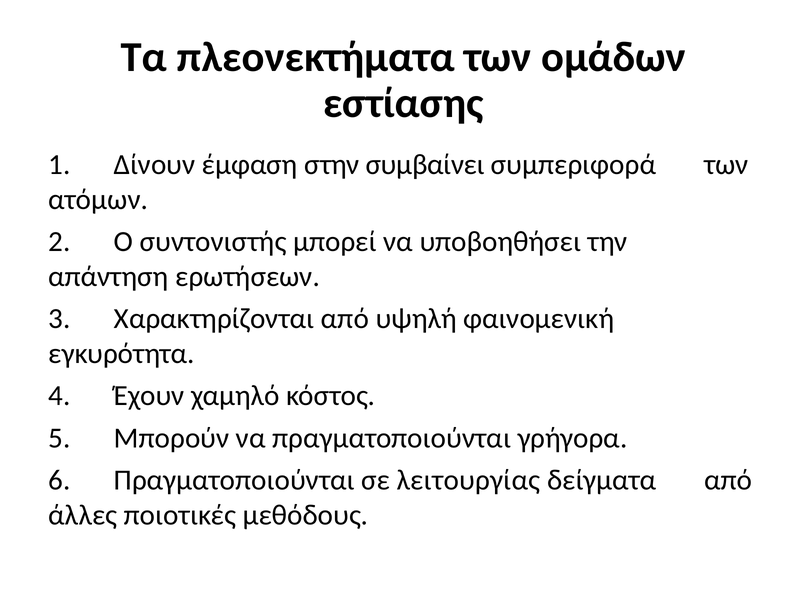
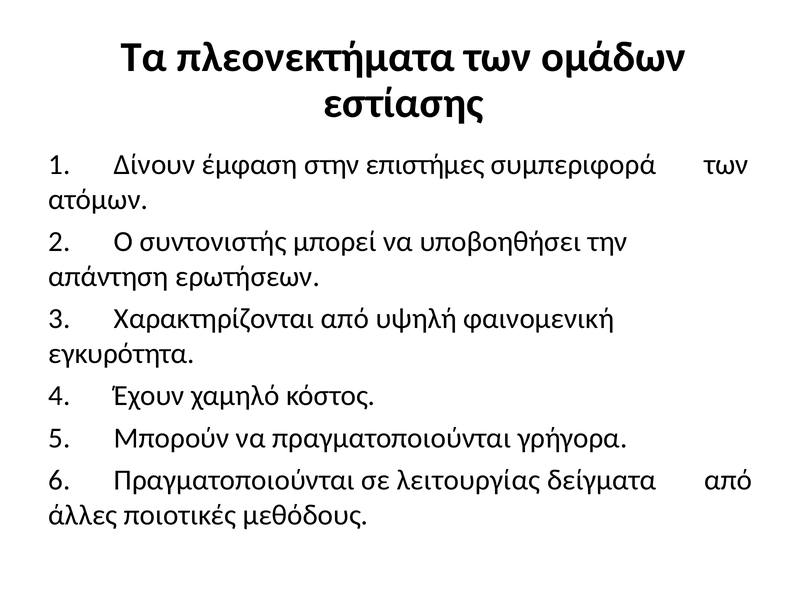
συμβαίνει: συμβαίνει -> επιστήμες
